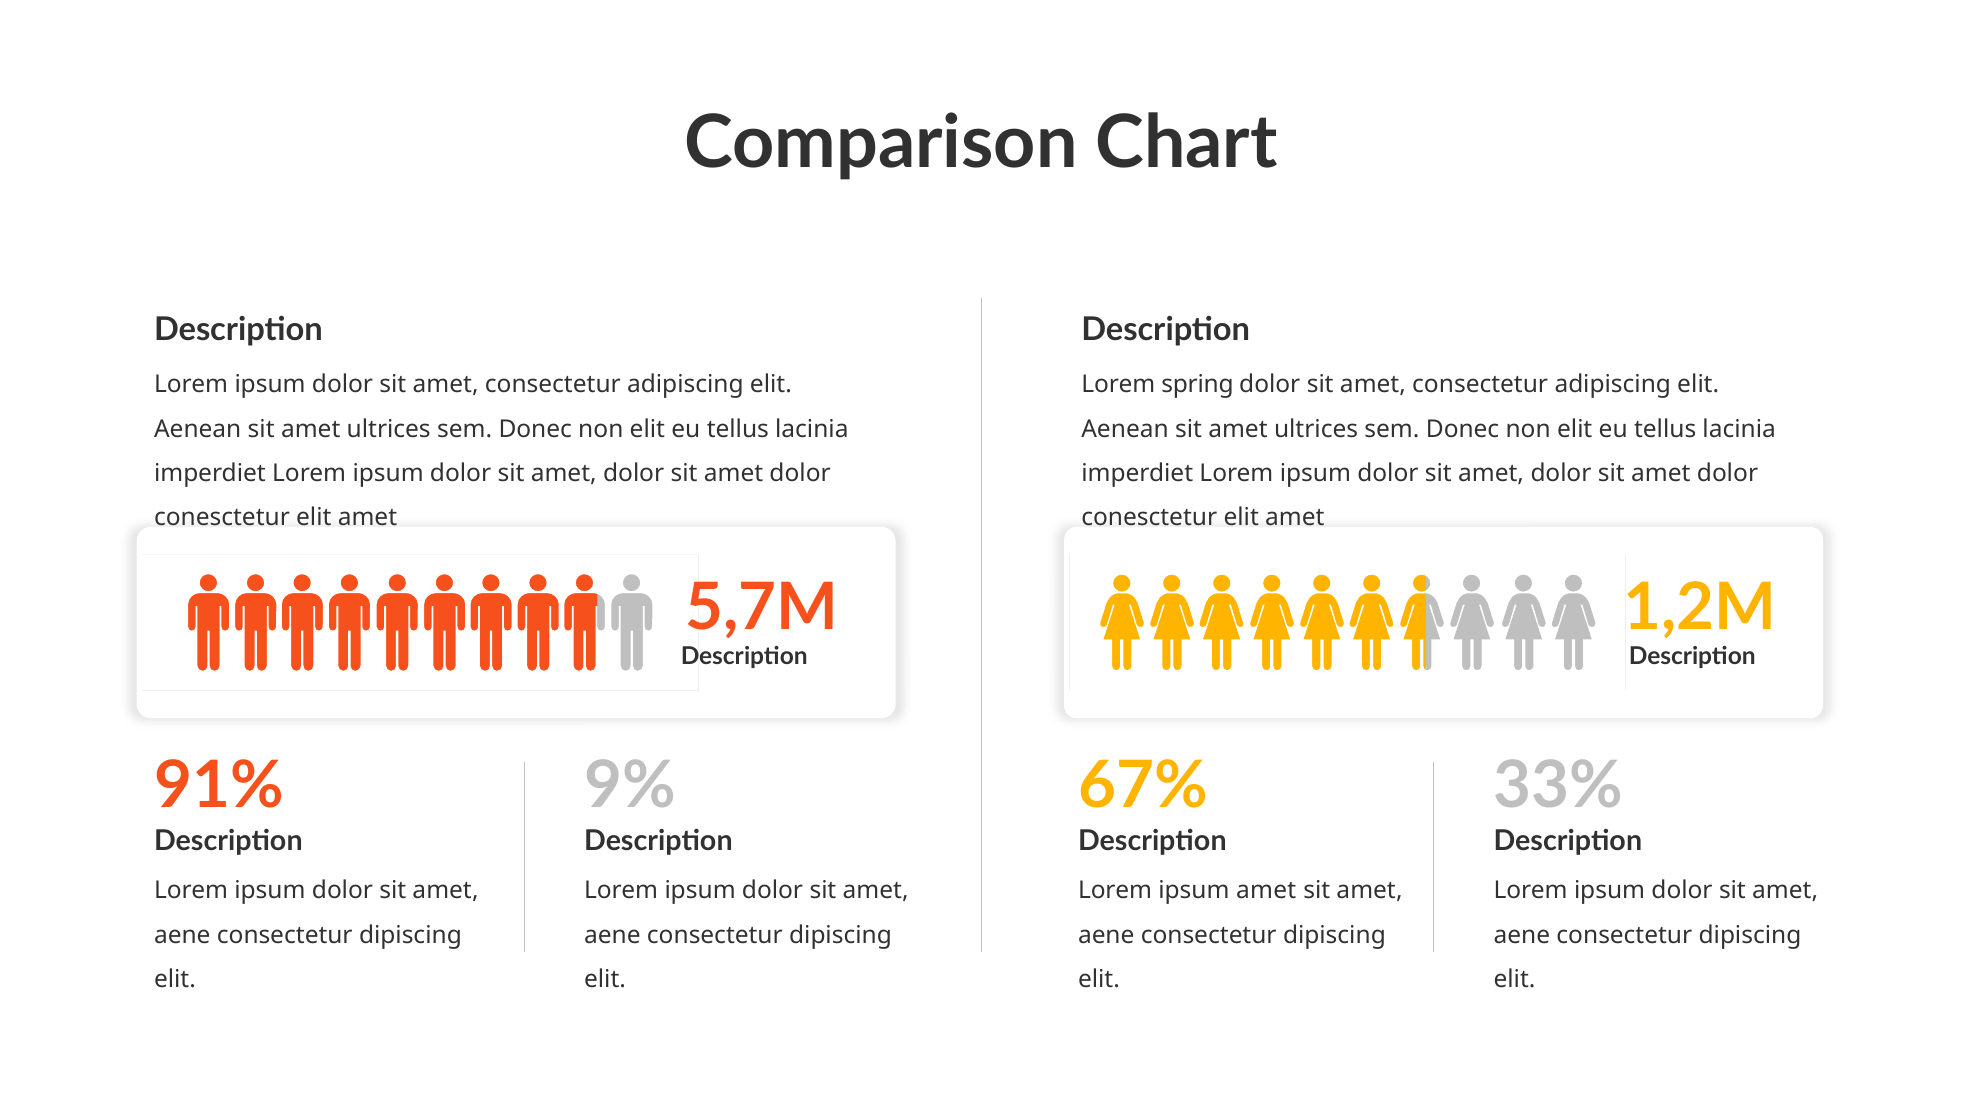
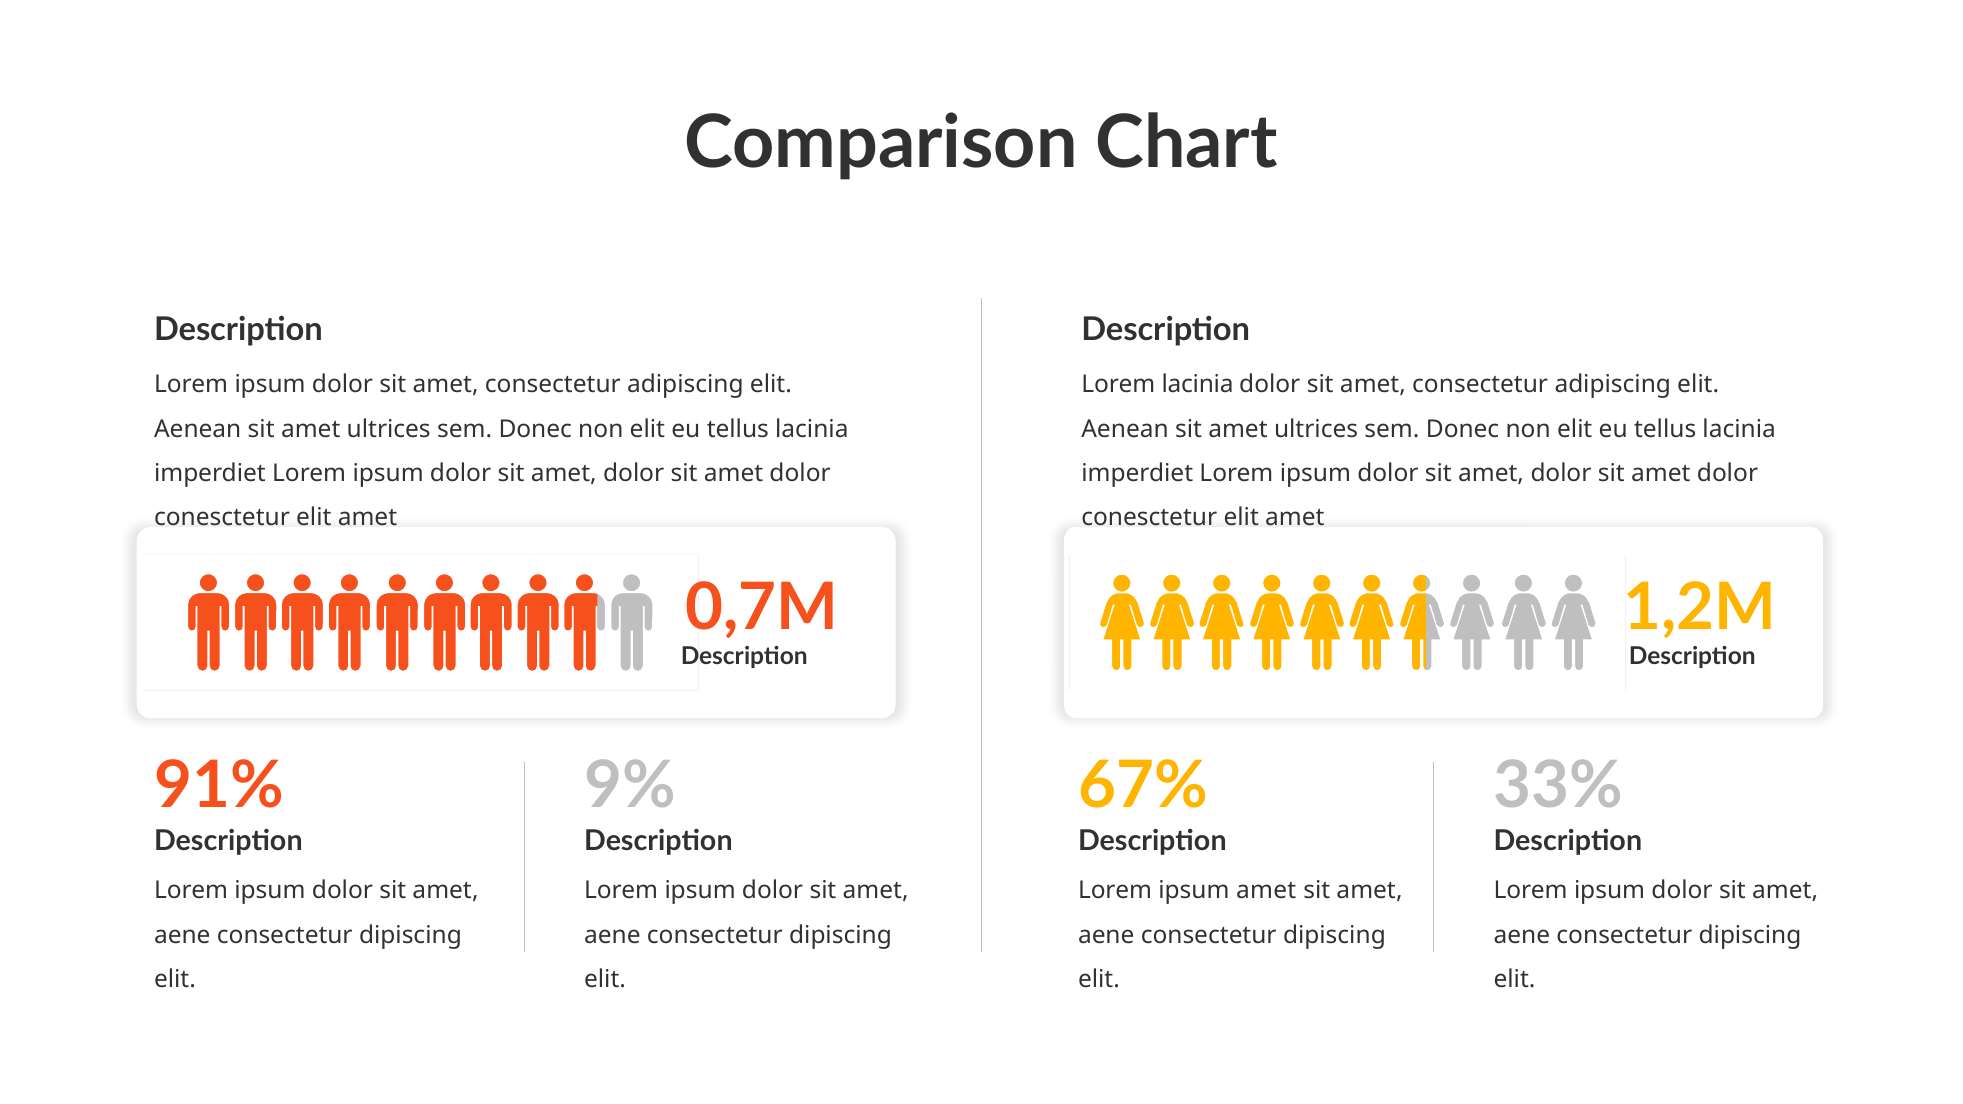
Lorem spring: spring -> lacinia
5,7M: 5,7M -> 0,7M
